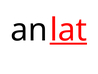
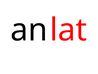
lat underline: present -> none
